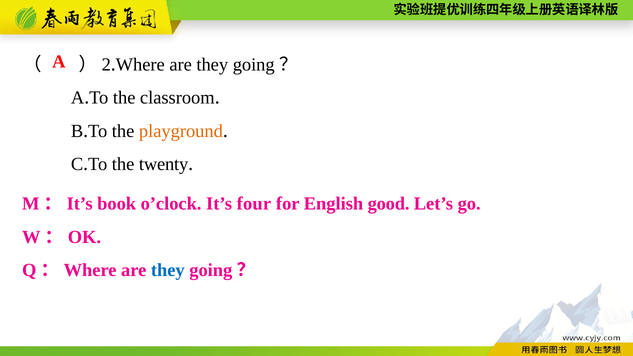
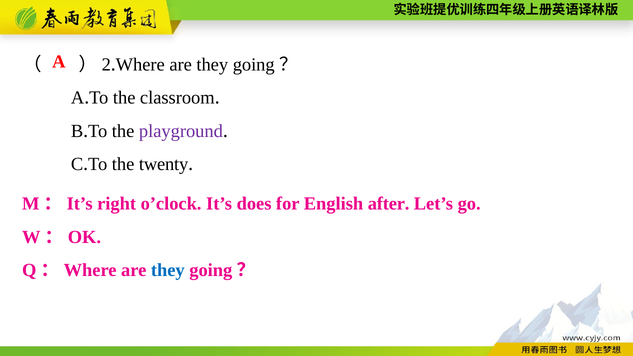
playground colour: orange -> purple
book: book -> right
four: four -> does
good: good -> after
